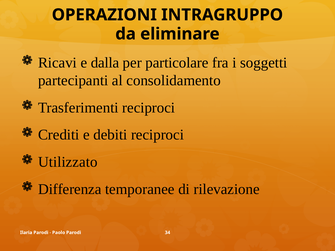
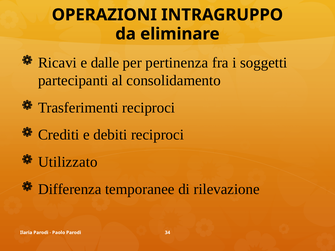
dalla: dalla -> dalle
particolare: particolare -> pertinenza
